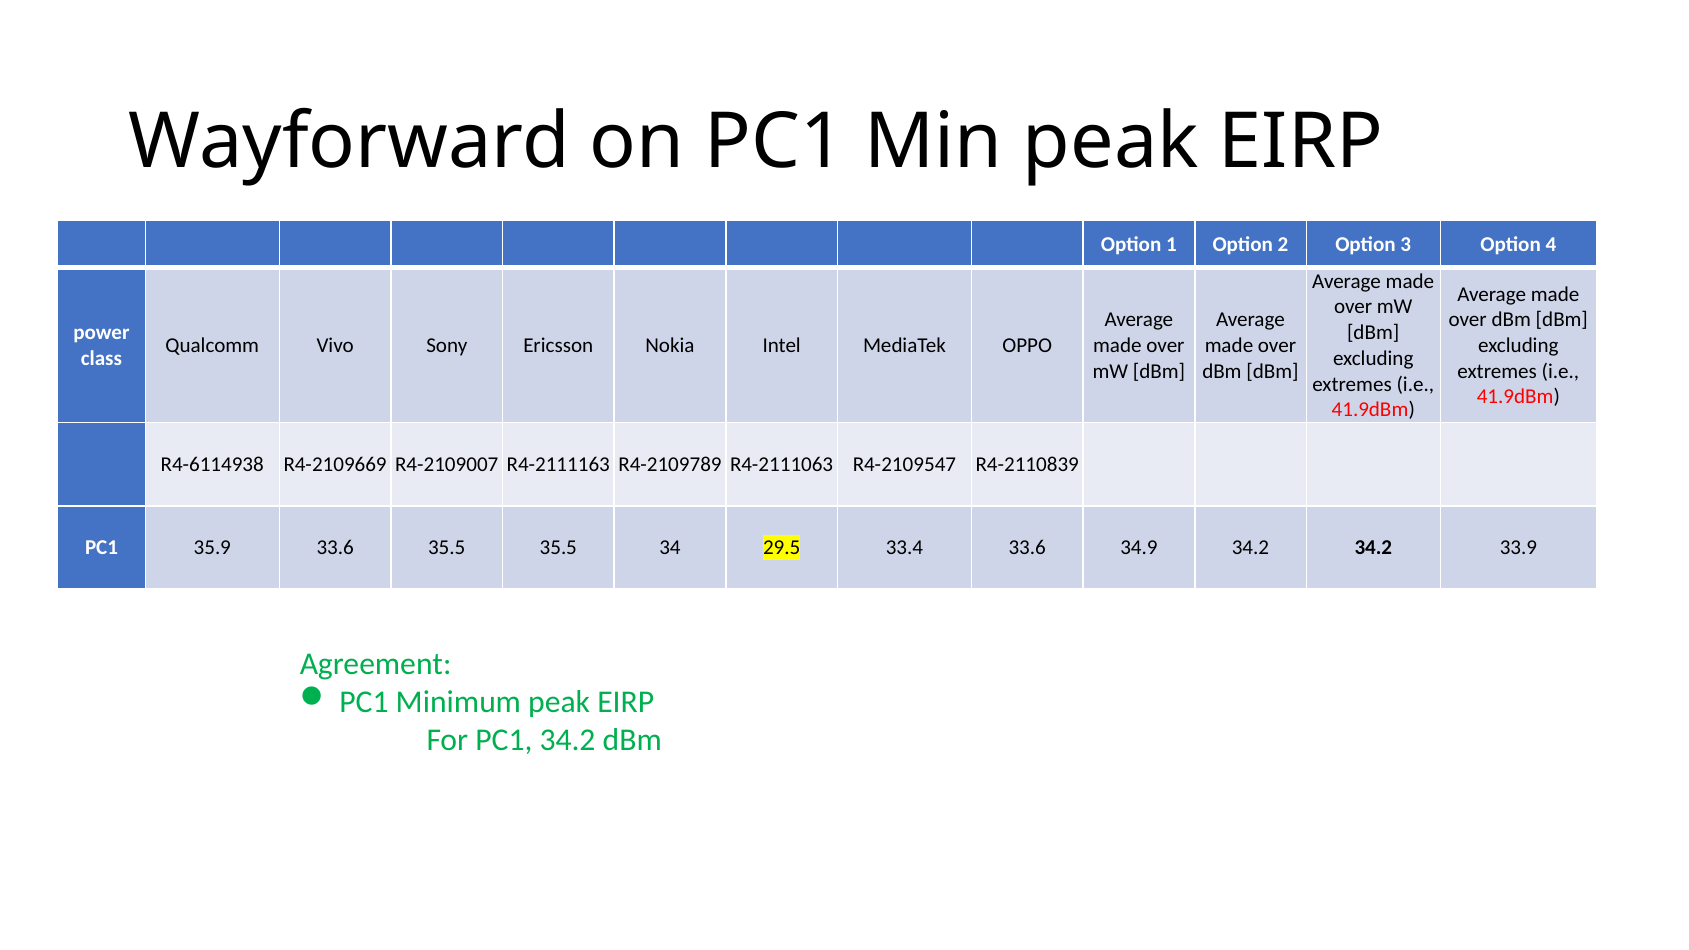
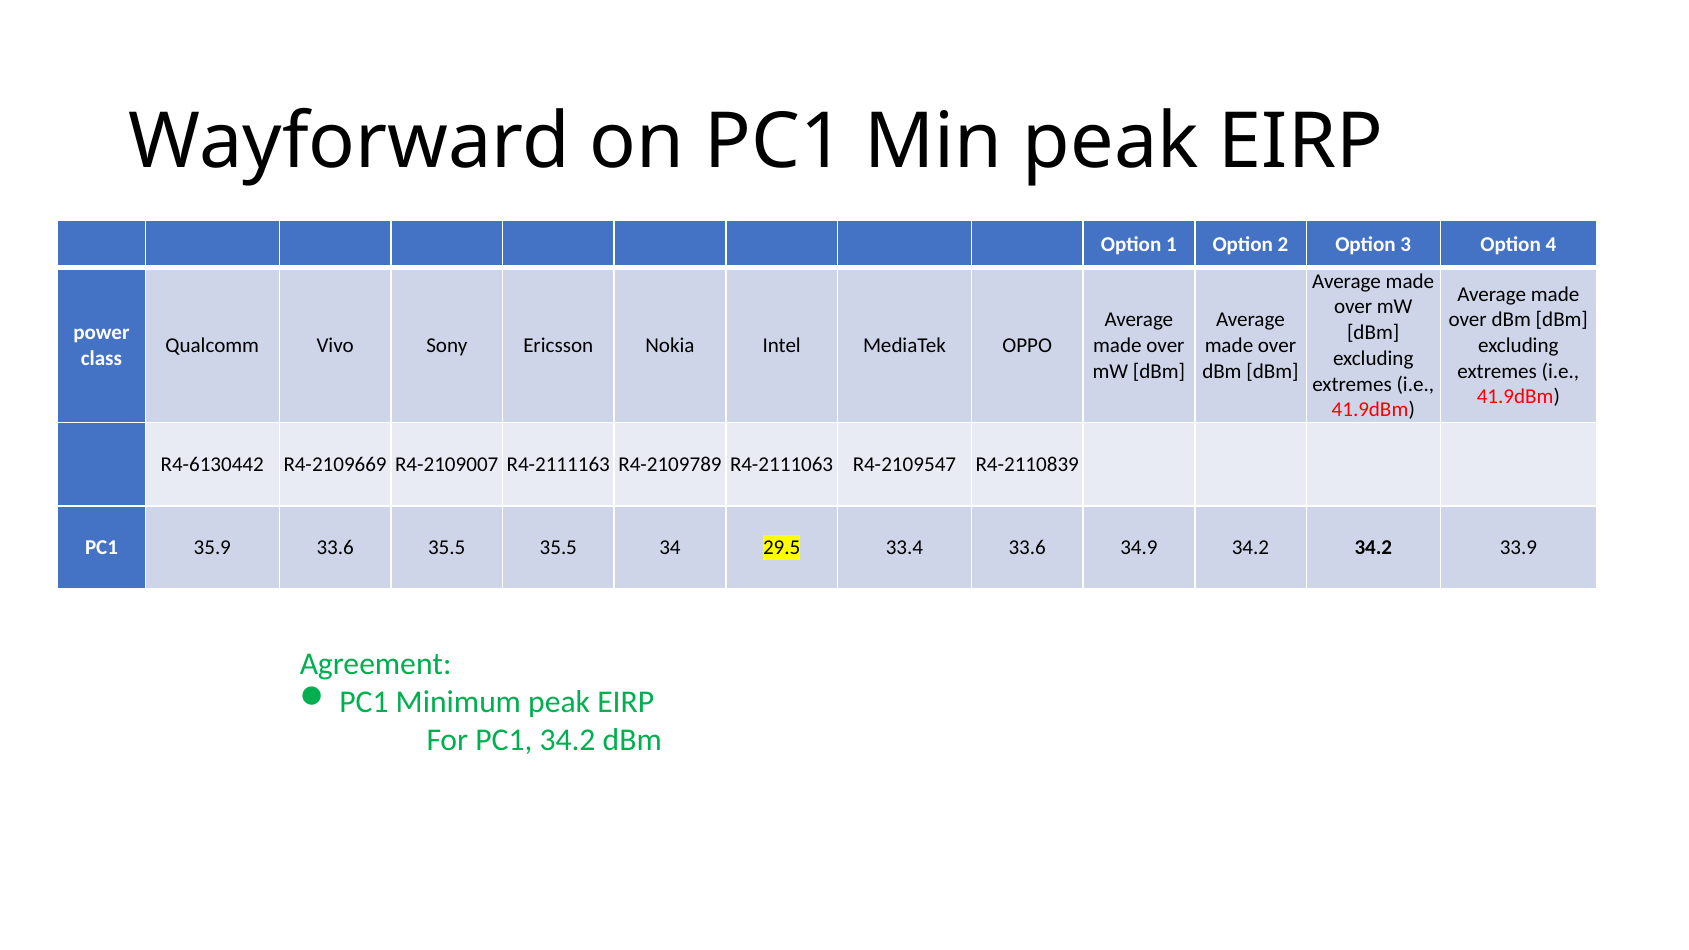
R4-6114938: R4-6114938 -> R4-6130442
